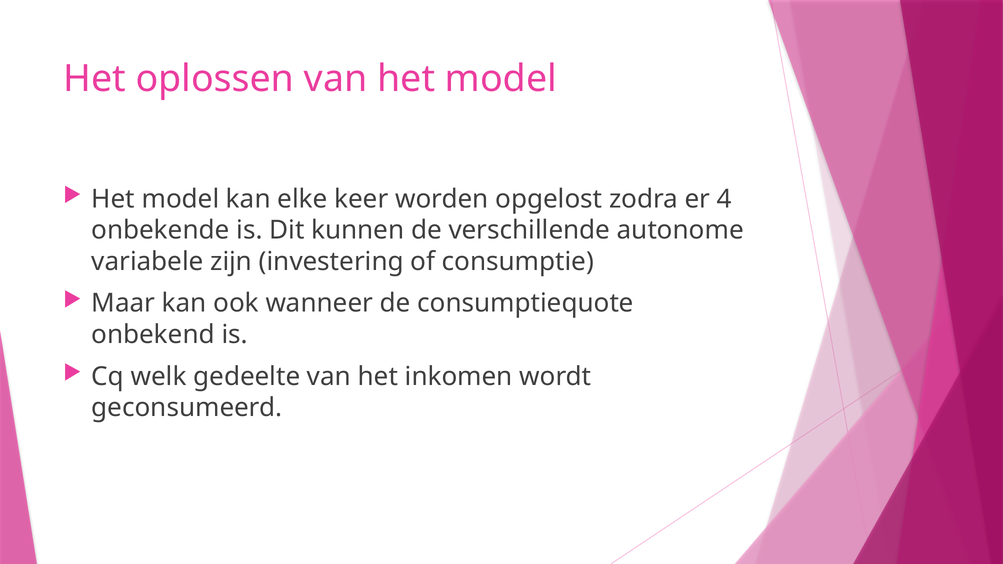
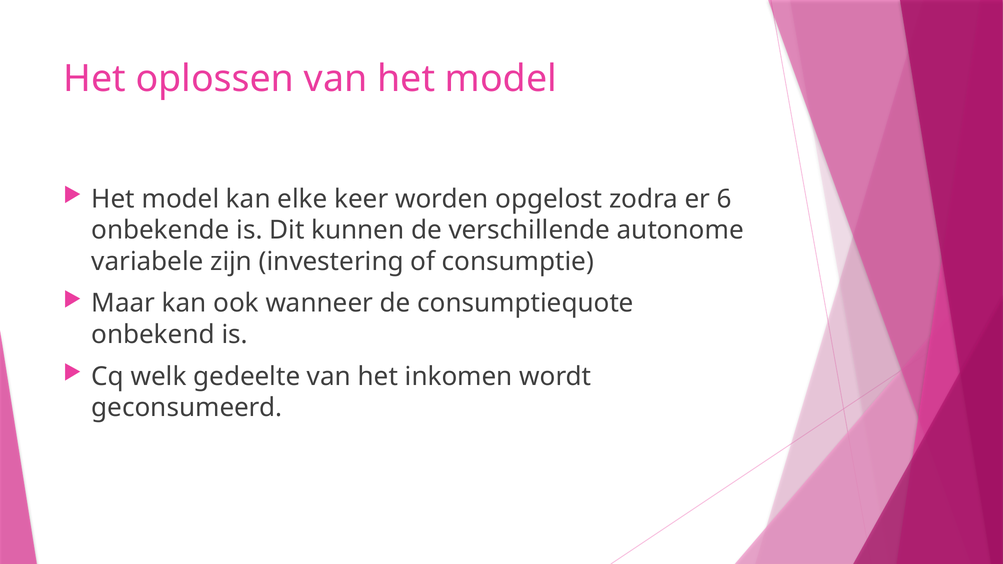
4: 4 -> 6
